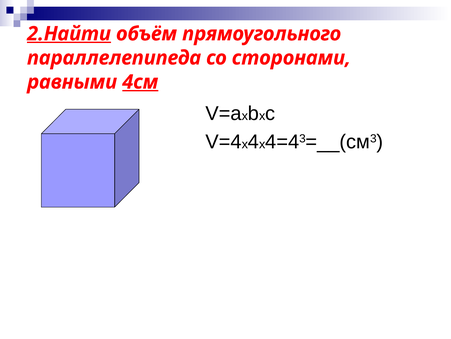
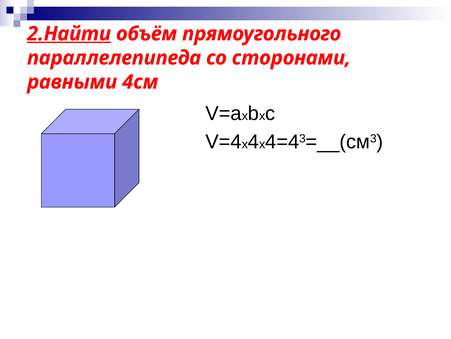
4см underline: present -> none
